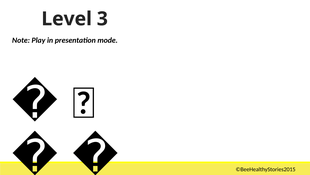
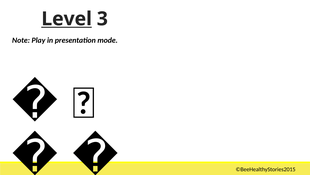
Level underline: none -> present
